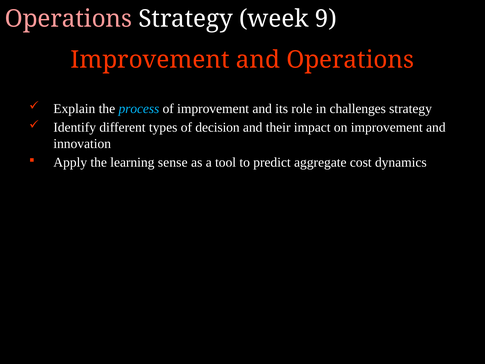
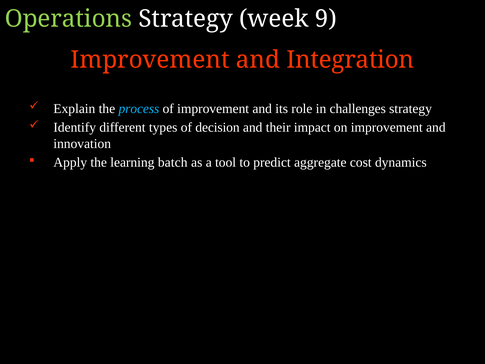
Operations at (68, 19) colour: pink -> light green
and Operations: Operations -> Integration
sense: sense -> batch
